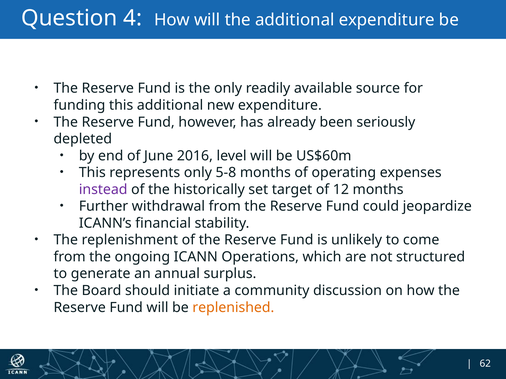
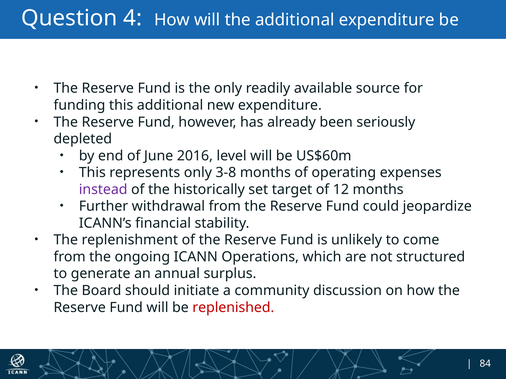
5-8: 5-8 -> 3-8
replenished colour: orange -> red
62: 62 -> 84
